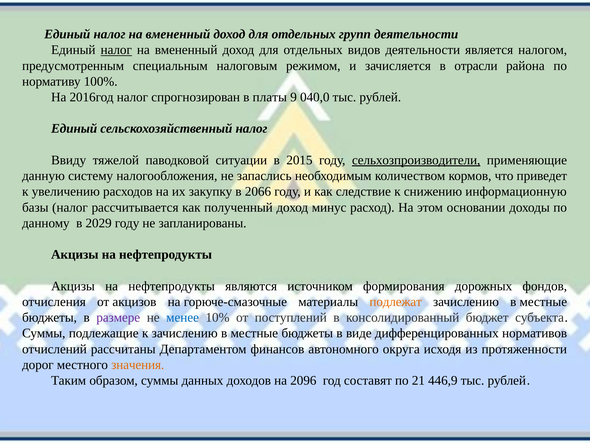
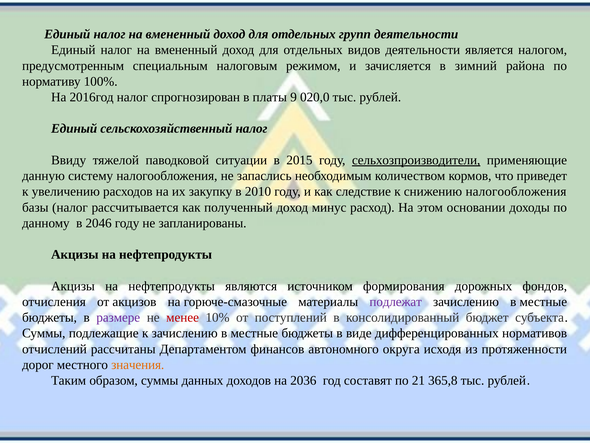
налог at (116, 50) underline: present -> none
отрасли: отрасли -> зимний
040,0: 040,0 -> 020,0
2066: 2066 -> 2010
снижению информационную: информационную -> налогообложения
2029: 2029 -> 2046
подлежат colour: orange -> purple
менее colour: blue -> red
2096: 2096 -> 2036
446,9: 446,9 -> 365,8
